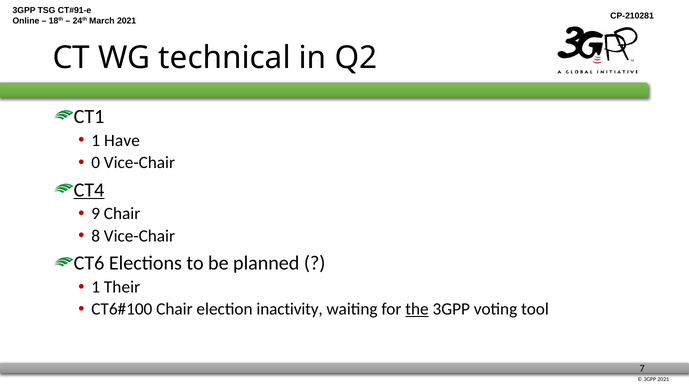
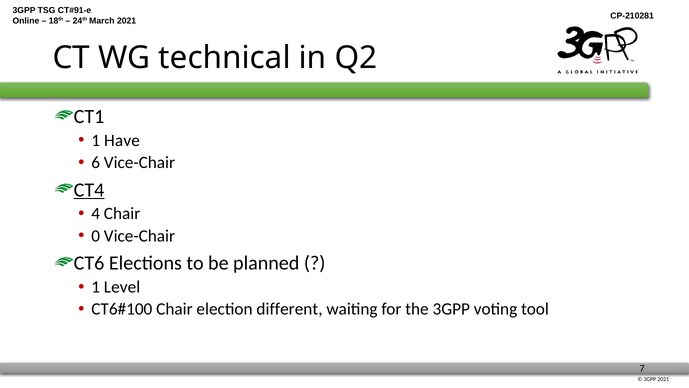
0: 0 -> 6
9: 9 -> 4
8: 8 -> 0
Their: Their -> Level
inactivity: inactivity -> different
the underline: present -> none
